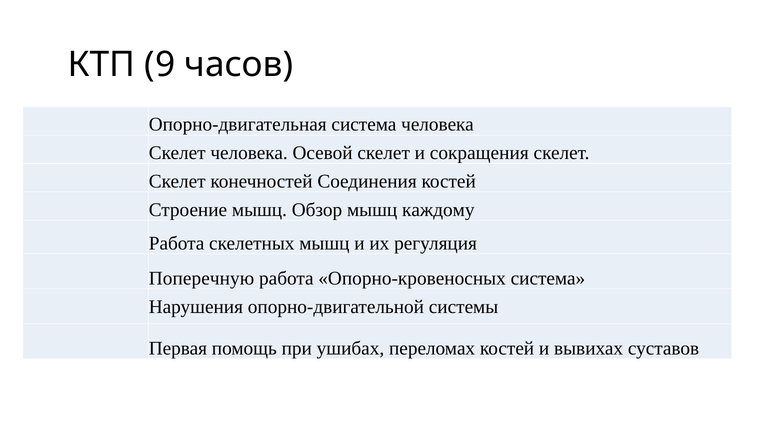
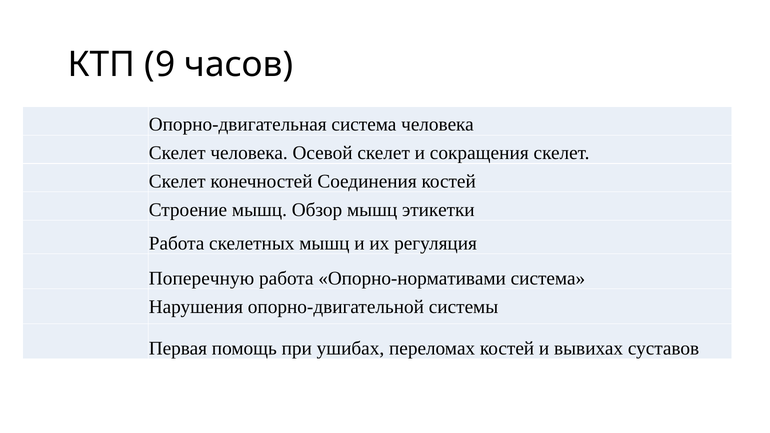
каждому: каждому -> этикетки
Опорно-кровеносных: Опорно-кровеносных -> Опорно-нормативами
